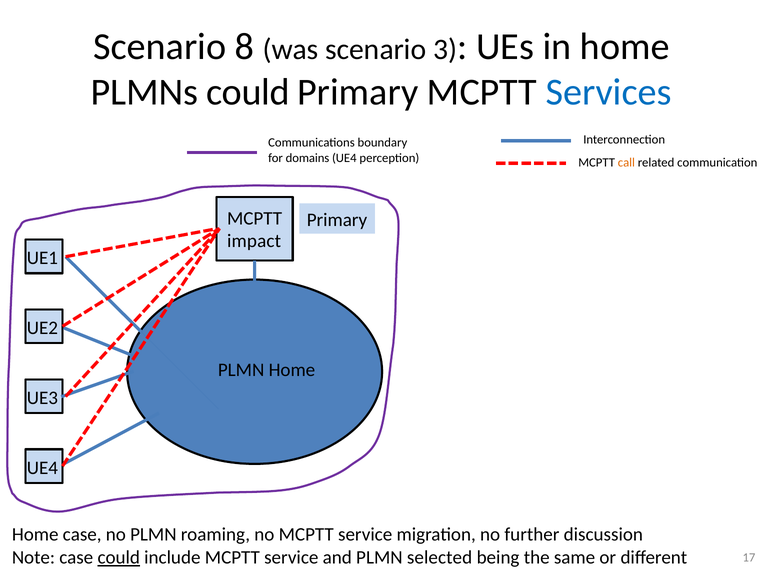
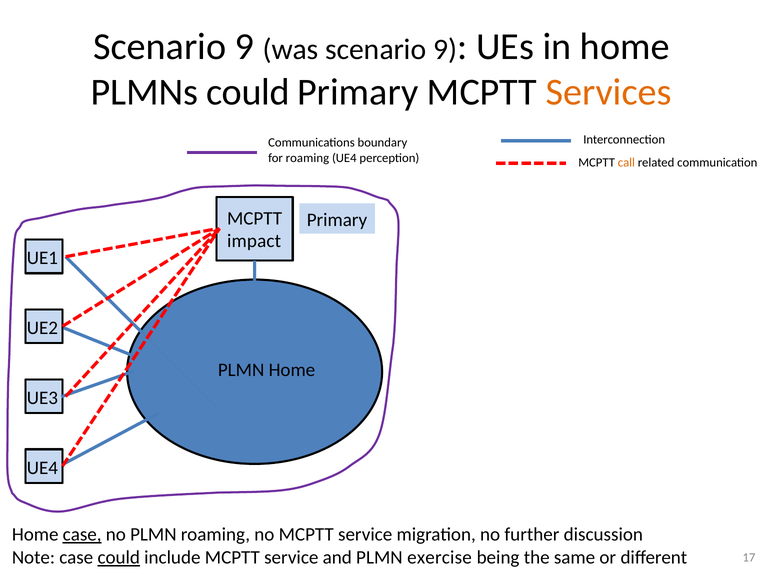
8 at (244, 47): 8 -> 9
was scenario 3: 3 -> 9
Services colour: blue -> orange
for domains: domains -> roaming
case at (82, 535) underline: none -> present
selected: selected -> exercise
